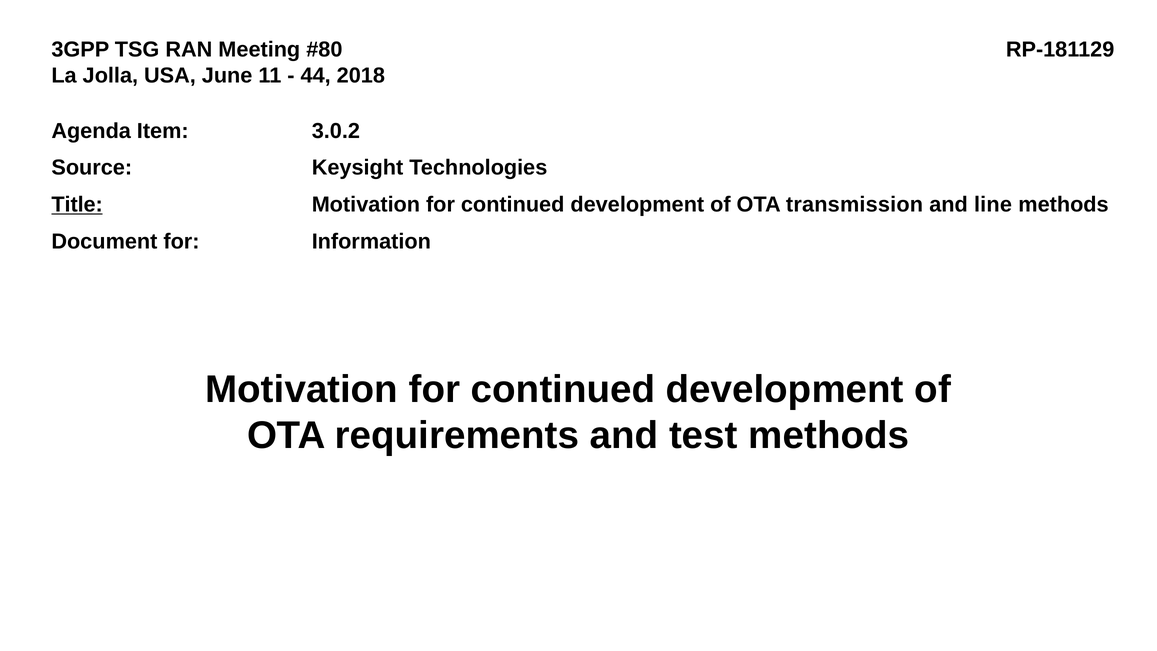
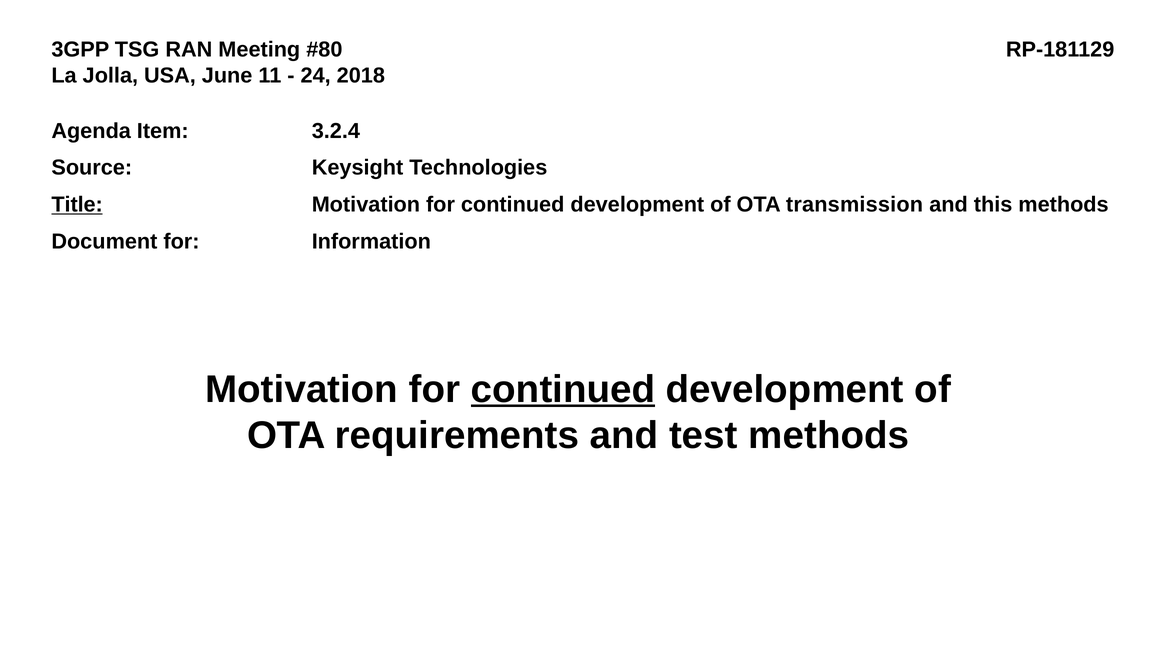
44: 44 -> 24
3.0.2: 3.0.2 -> 3.2.4
line: line -> this
continued at (563, 389) underline: none -> present
